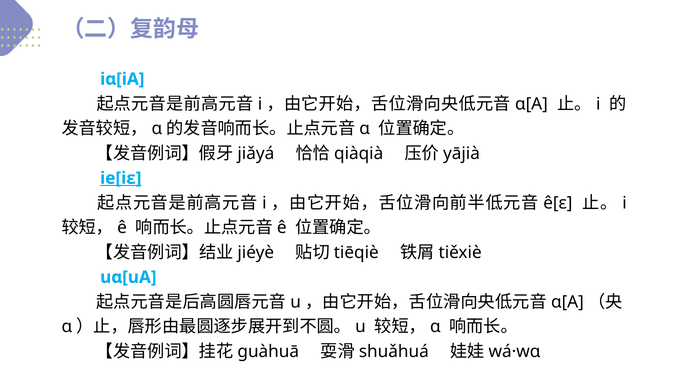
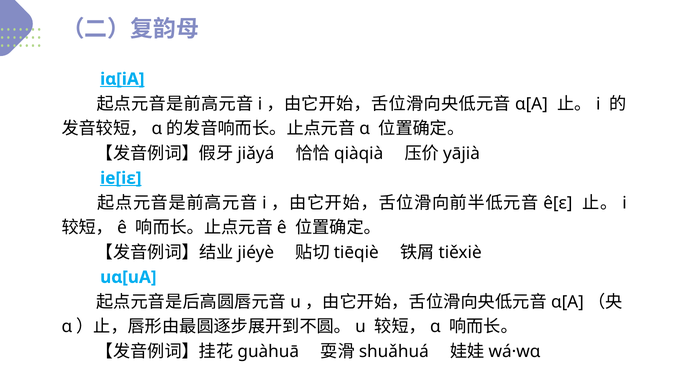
iɑ[iA underline: none -> present
